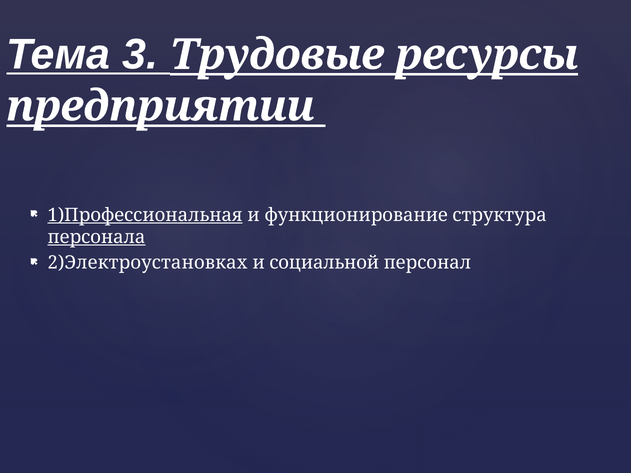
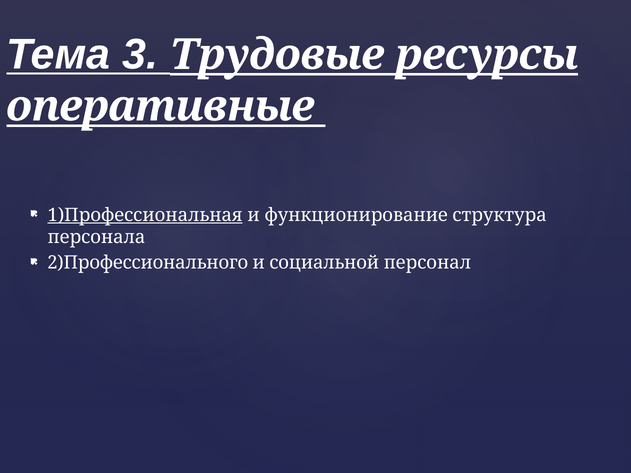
предприятии: предприятии -> оперативные
персонала underline: present -> none
2)Электроустановках: 2)Электроустановках -> 2)Профессионального
